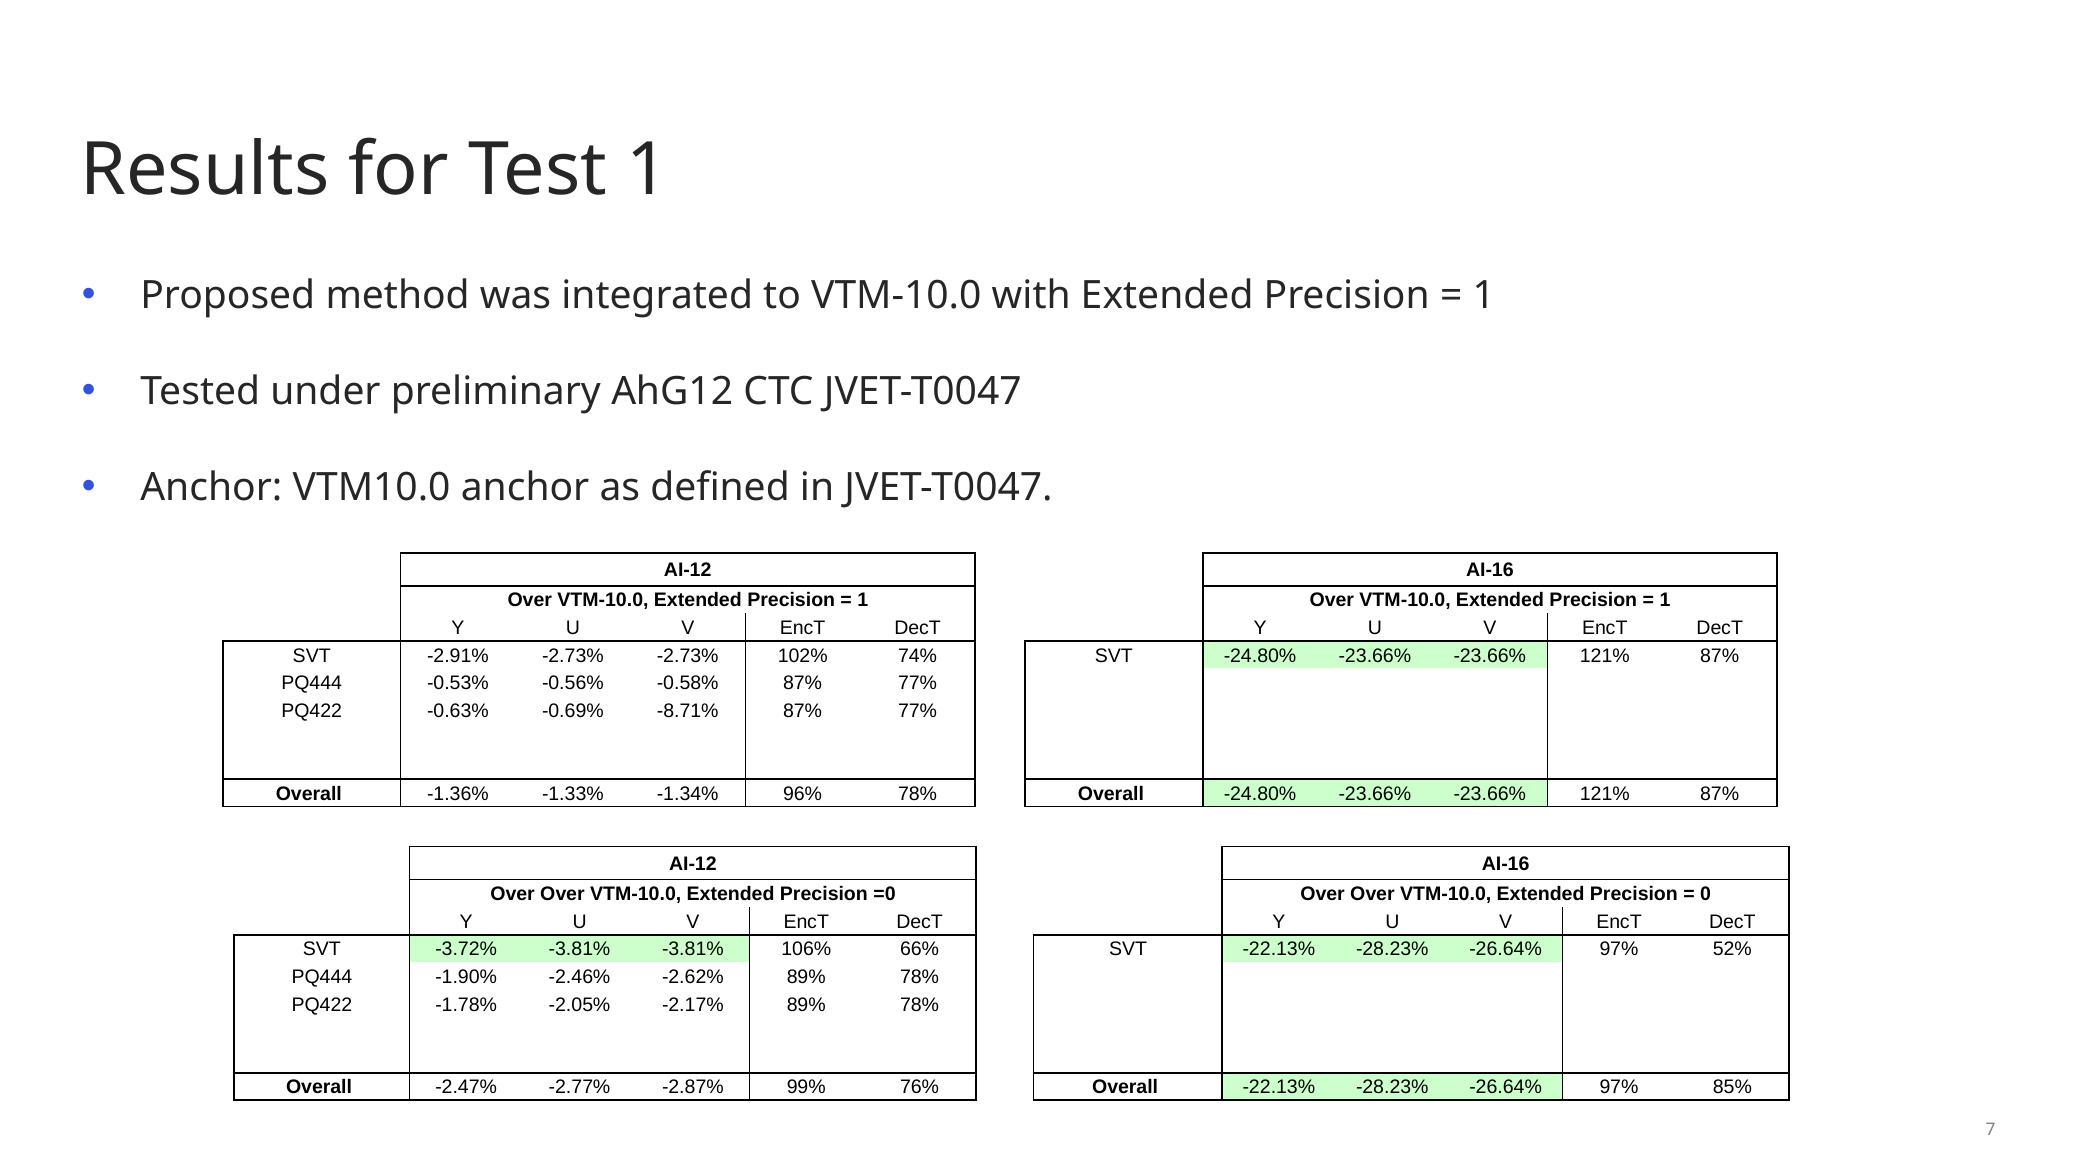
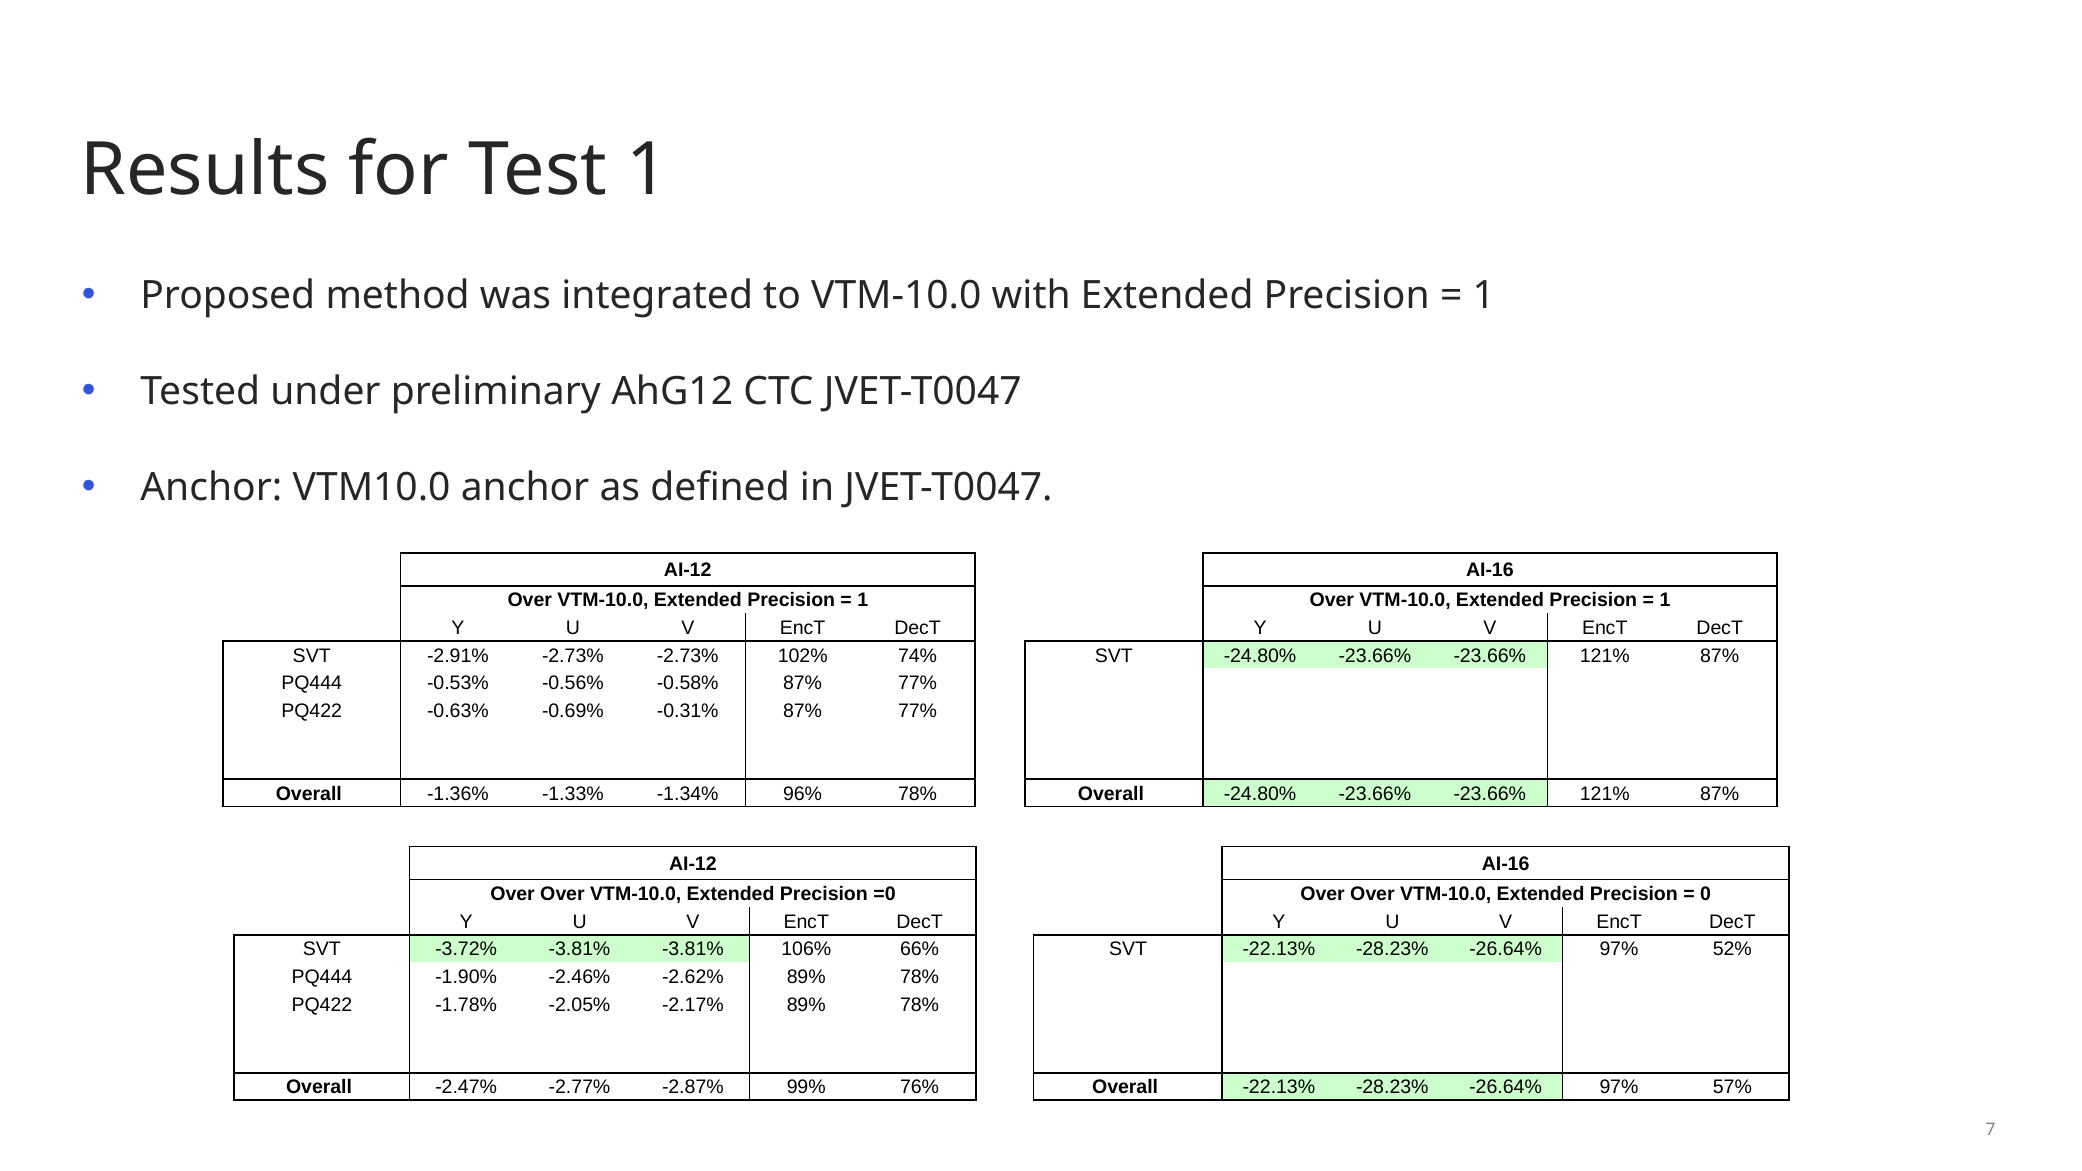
-8.71%: -8.71% -> -0.31%
85%: 85% -> 57%
